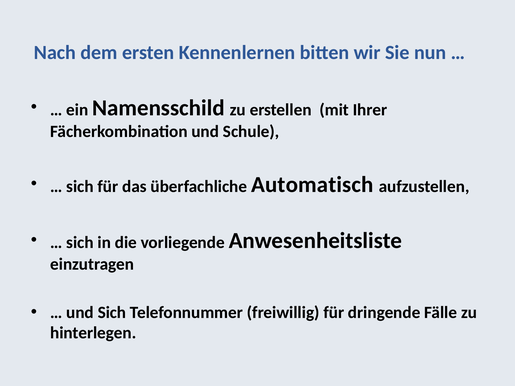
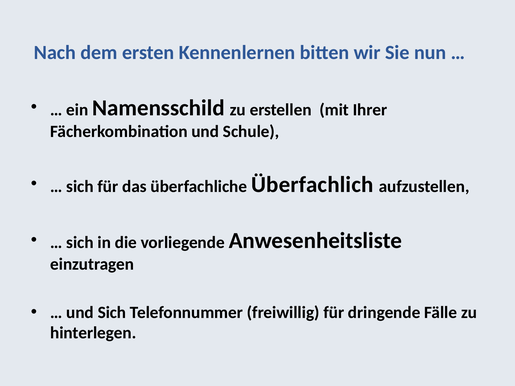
Automatisch: Automatisch -> Überfachlich
